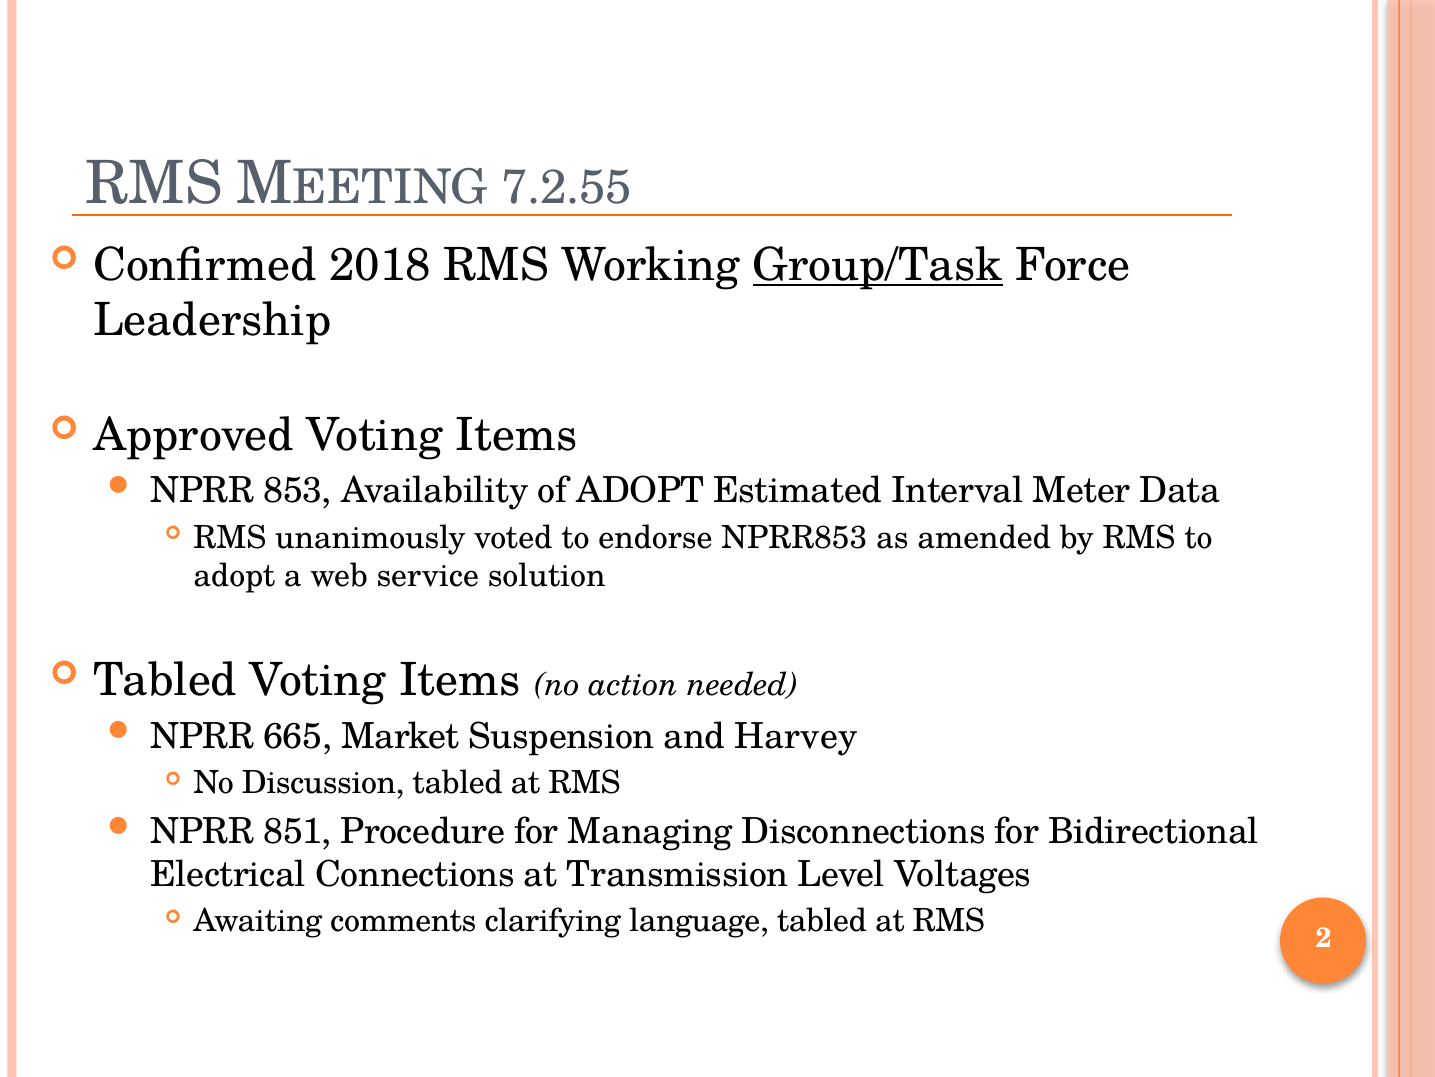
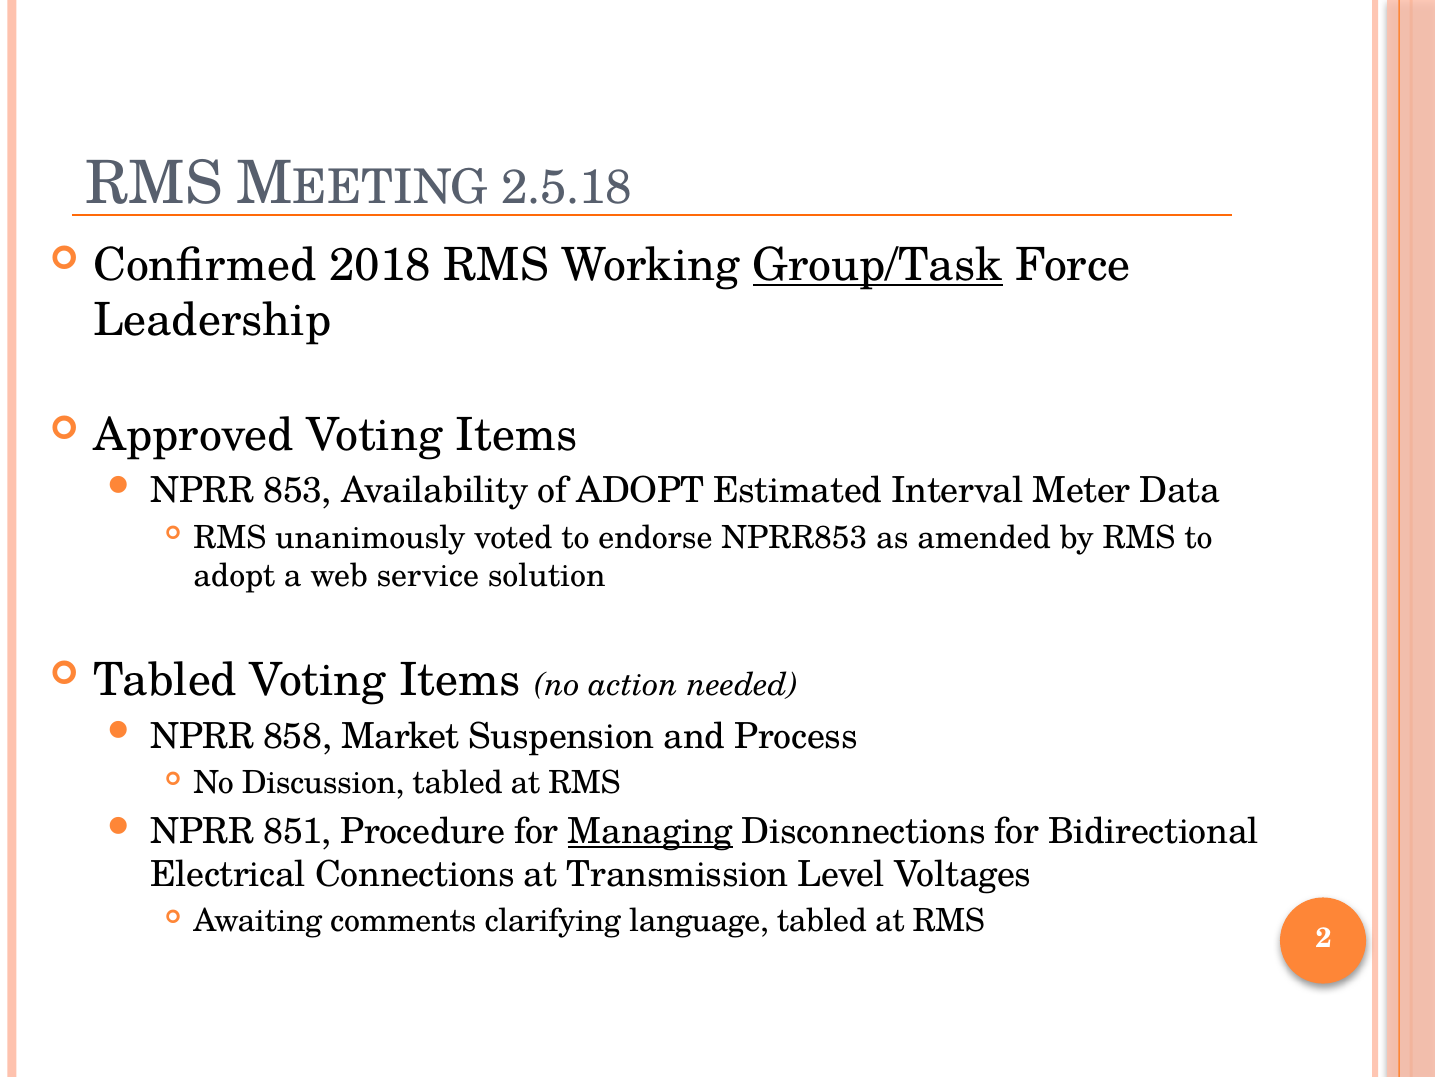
7.2.55: 7.2.55 -> 2.5.18
665: 665 -> 858
Harvey: Harvey -> Process
Managing underline: none -> present
